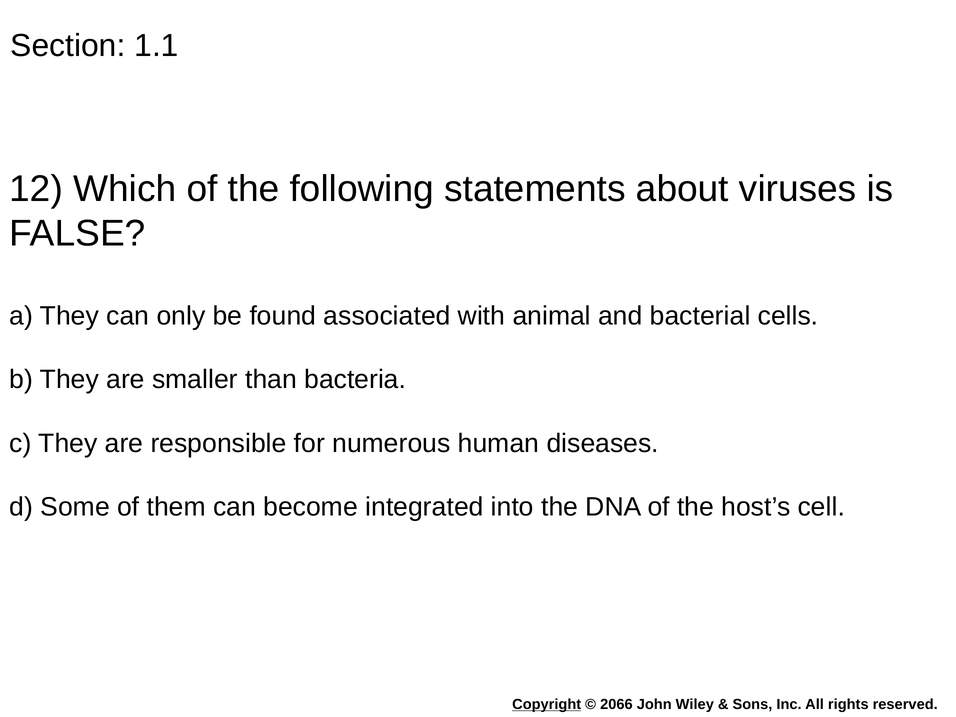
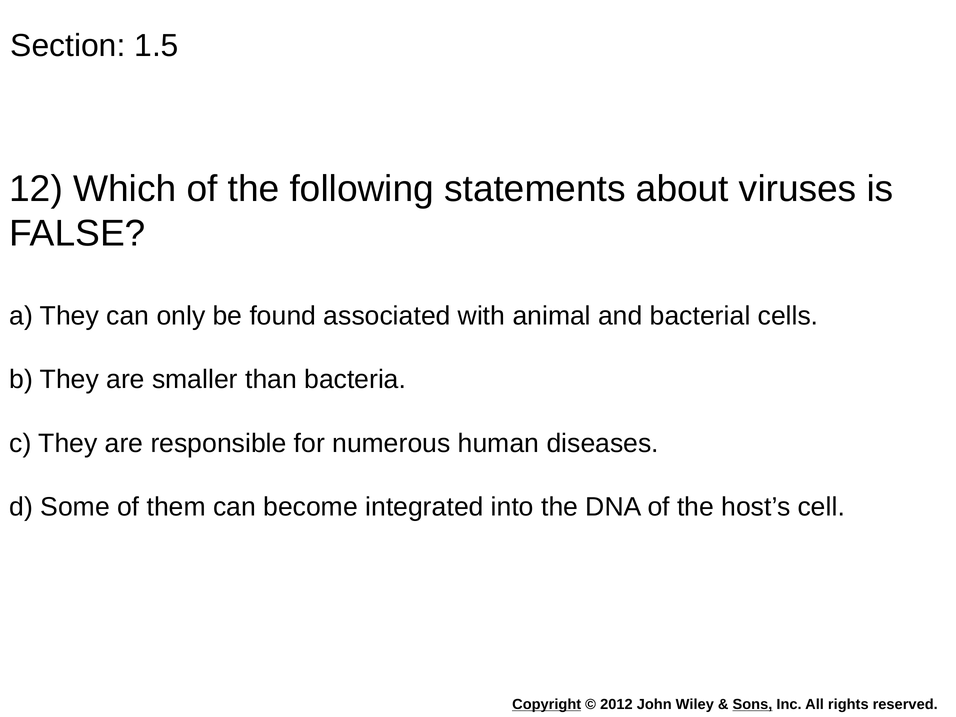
1.1: 1.1 -> 1.5
2066: 2066 -> 2012
Sons underline: none -> present
